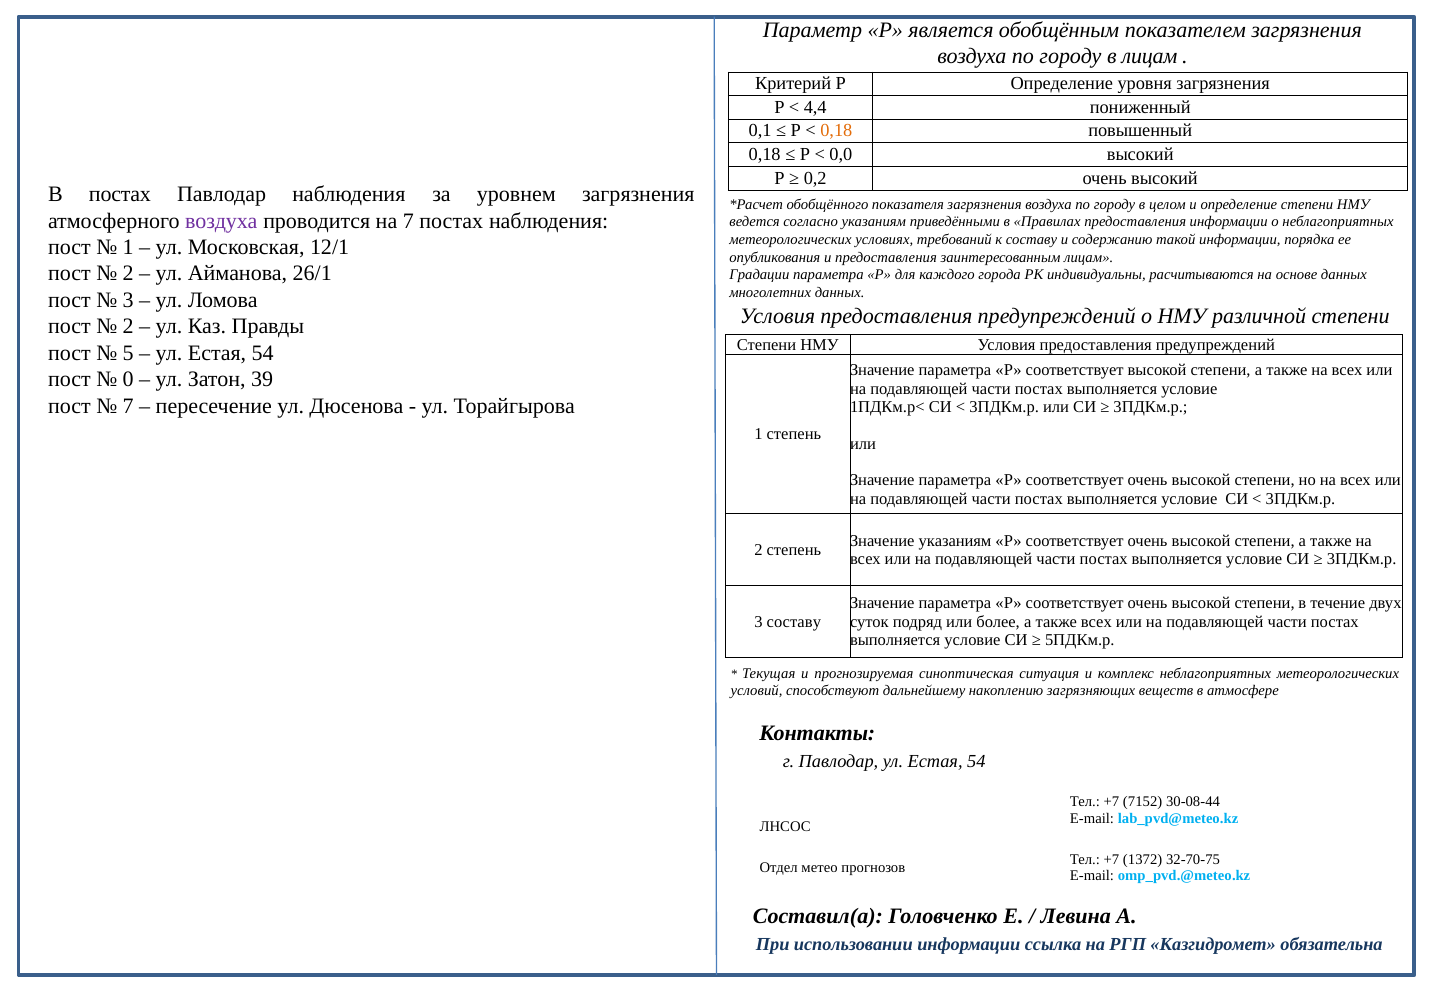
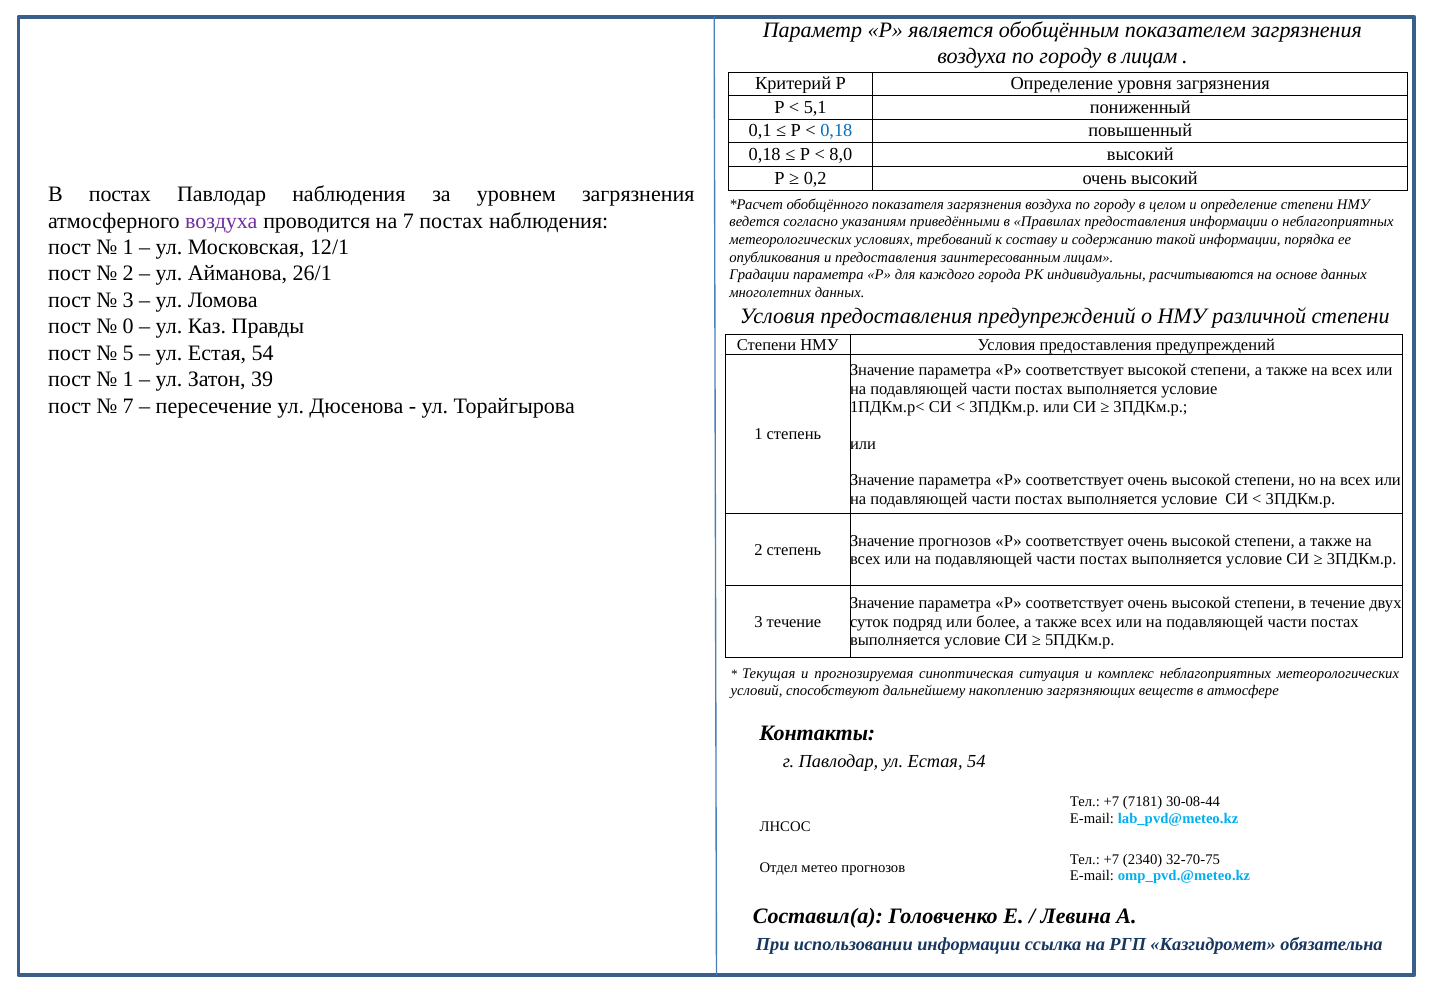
4,4: 4,4 -> 5,1
0,18 at (836, 131) colour: orange -> blue
0,0: 0,0 -> 8,0
2 at (128, 327): 2 -> 0
0 at (128, 380): 0 -> 1
Значение указаниям: указаниям -> прогнозов
3 составу: составу -> течение
7152: 7152 -> 7181
1372: 1372 -> 2340
